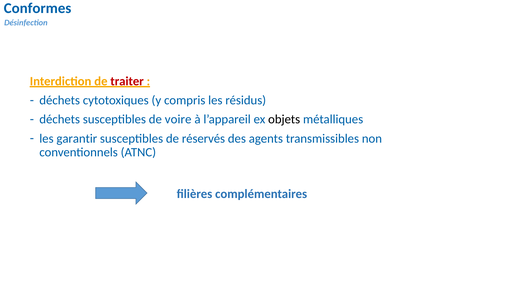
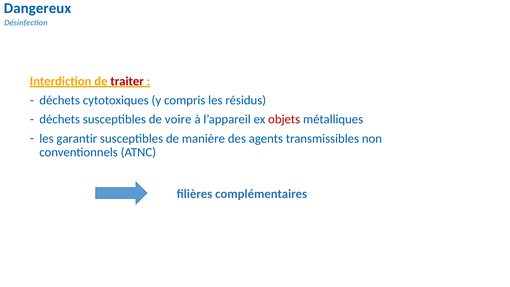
Conformes: Conformes -> Dangereux
objets colour: black -> red
réservés: réservés -> manière
